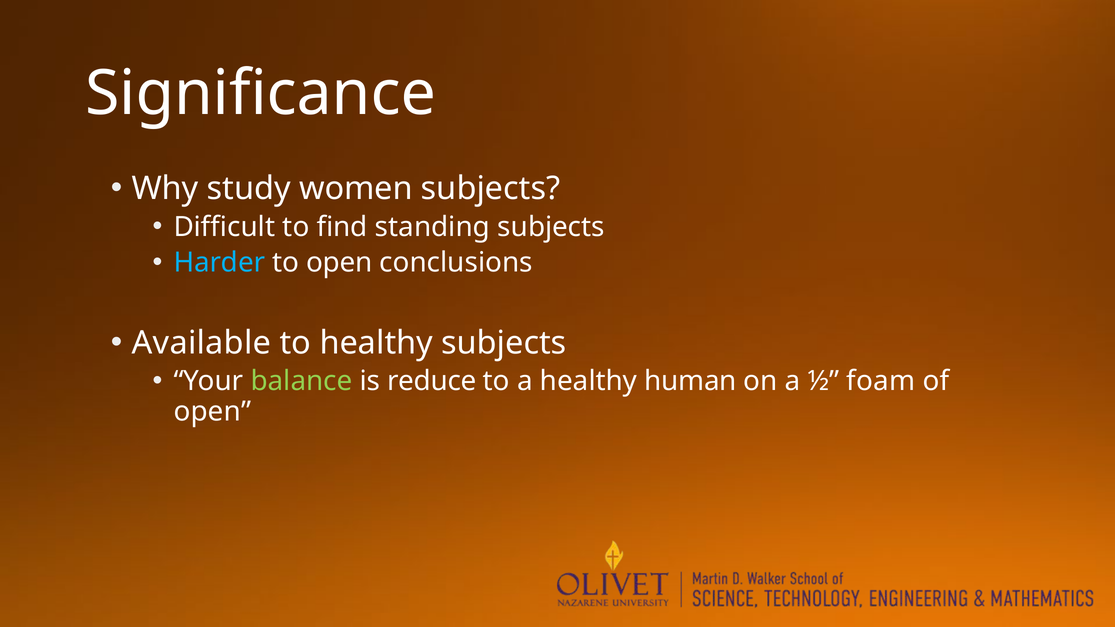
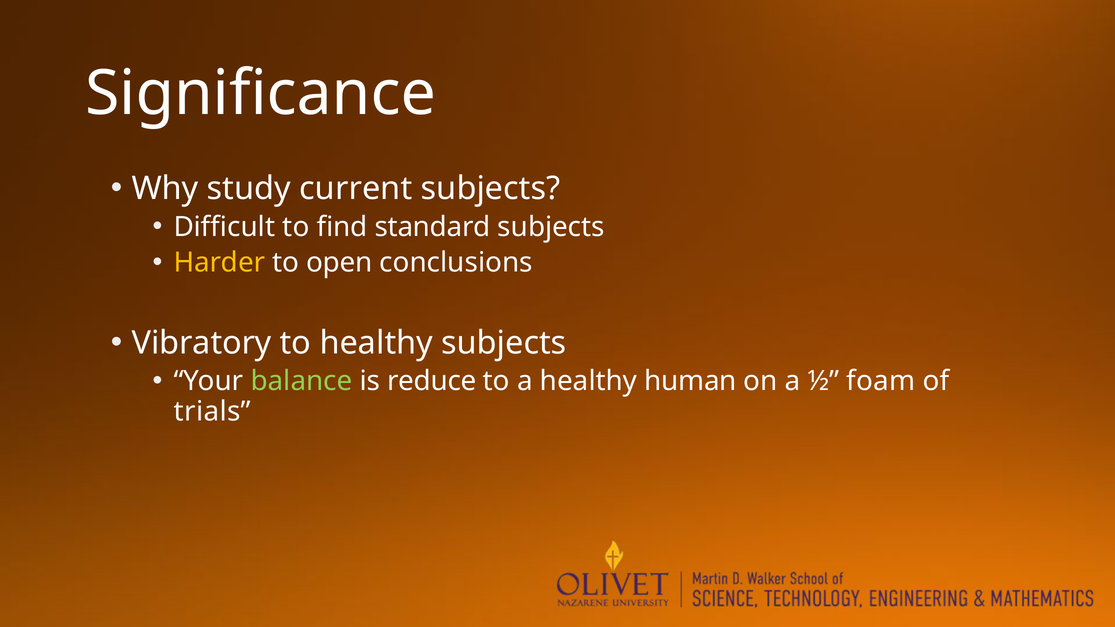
women: women -> current
standing: standing -> standard
Harder colour: light blue -> yellow
Available: Available -> Vibratory
open at (212, 411): open -> trials
